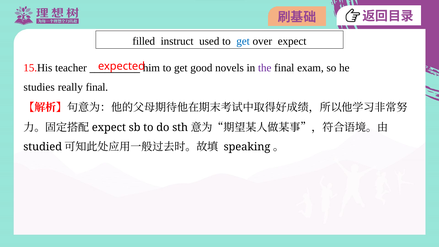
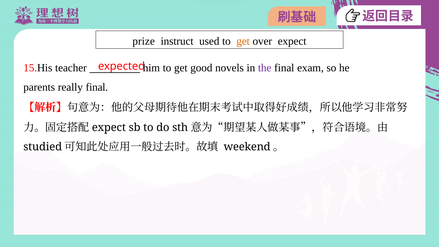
filled: filled -> prize
get at (243, 41) colour: blue -> orange
studies: studies -> parents
speaking: speaking -> weekend
